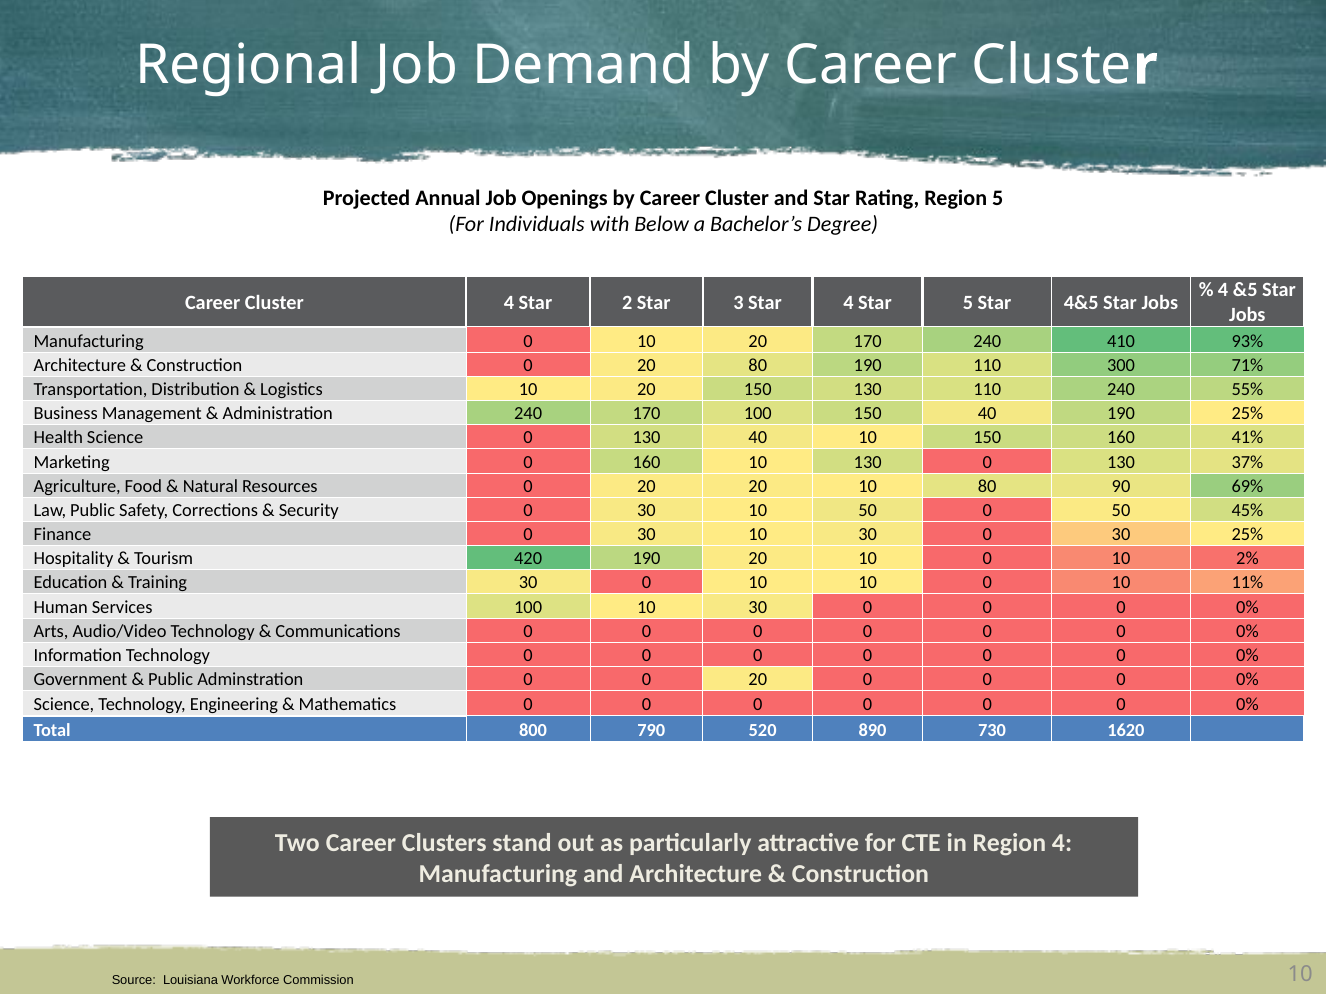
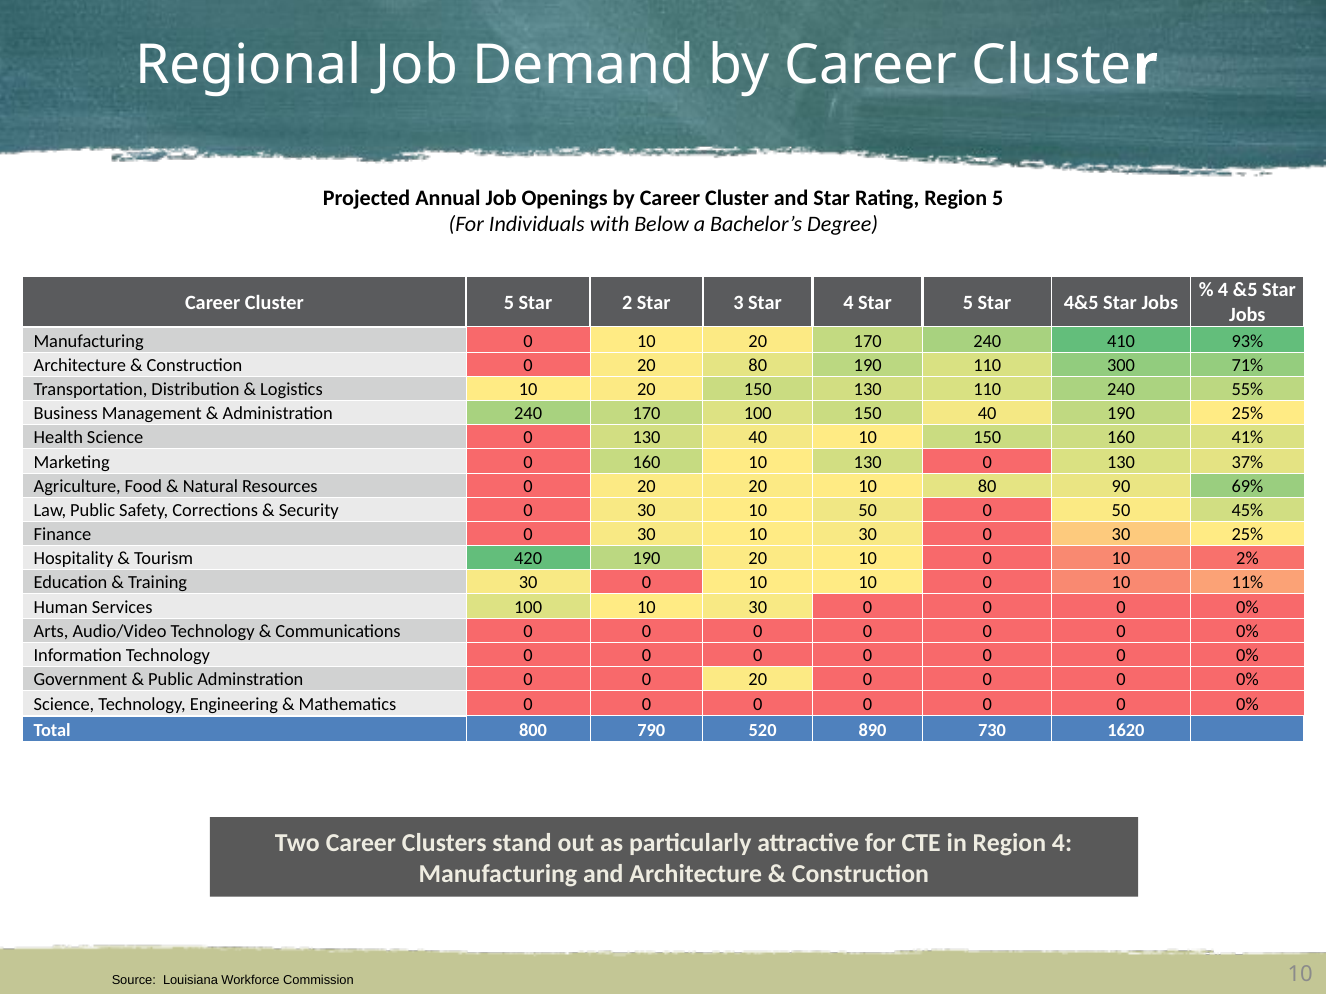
Cluster 4: 4 -> 5
